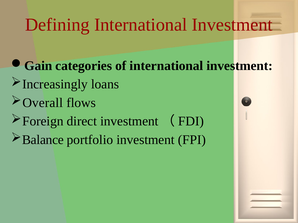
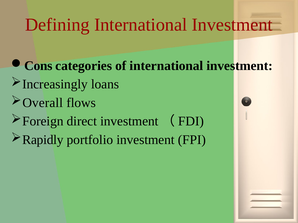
Gain: Gain -> Cons
Balance: Balance -> Rapidly
